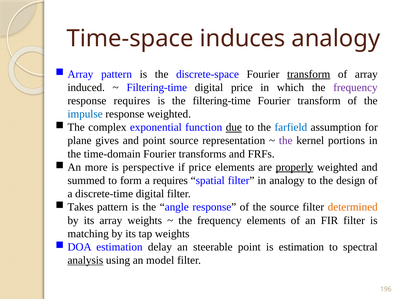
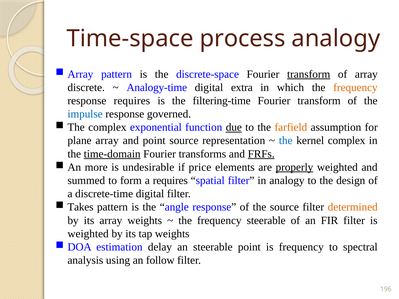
induces: induces -> process
induced: induced -> discrete
Filtering-time at (157, 87): Filtering-time -> Analogy-time
digital price: price -> extra
frequency at (355, 87) colour: purple -> orange
response weighted: weighted -> governed
farfield colour: blue -> orange
plane gives: gives -> array
the at (286, 141) colour: purple -> blue
kernel portions: portions -> complex
time-domain underline: none -> present
FRFs underline: none -> present
perspective: perspective -> undesirable
frequency elements: elements -> steerable
matching at (88, 234): matching -> weighted
is estimation: estimation -> frequency
analysis underline: present -> none
model: model -> follow
